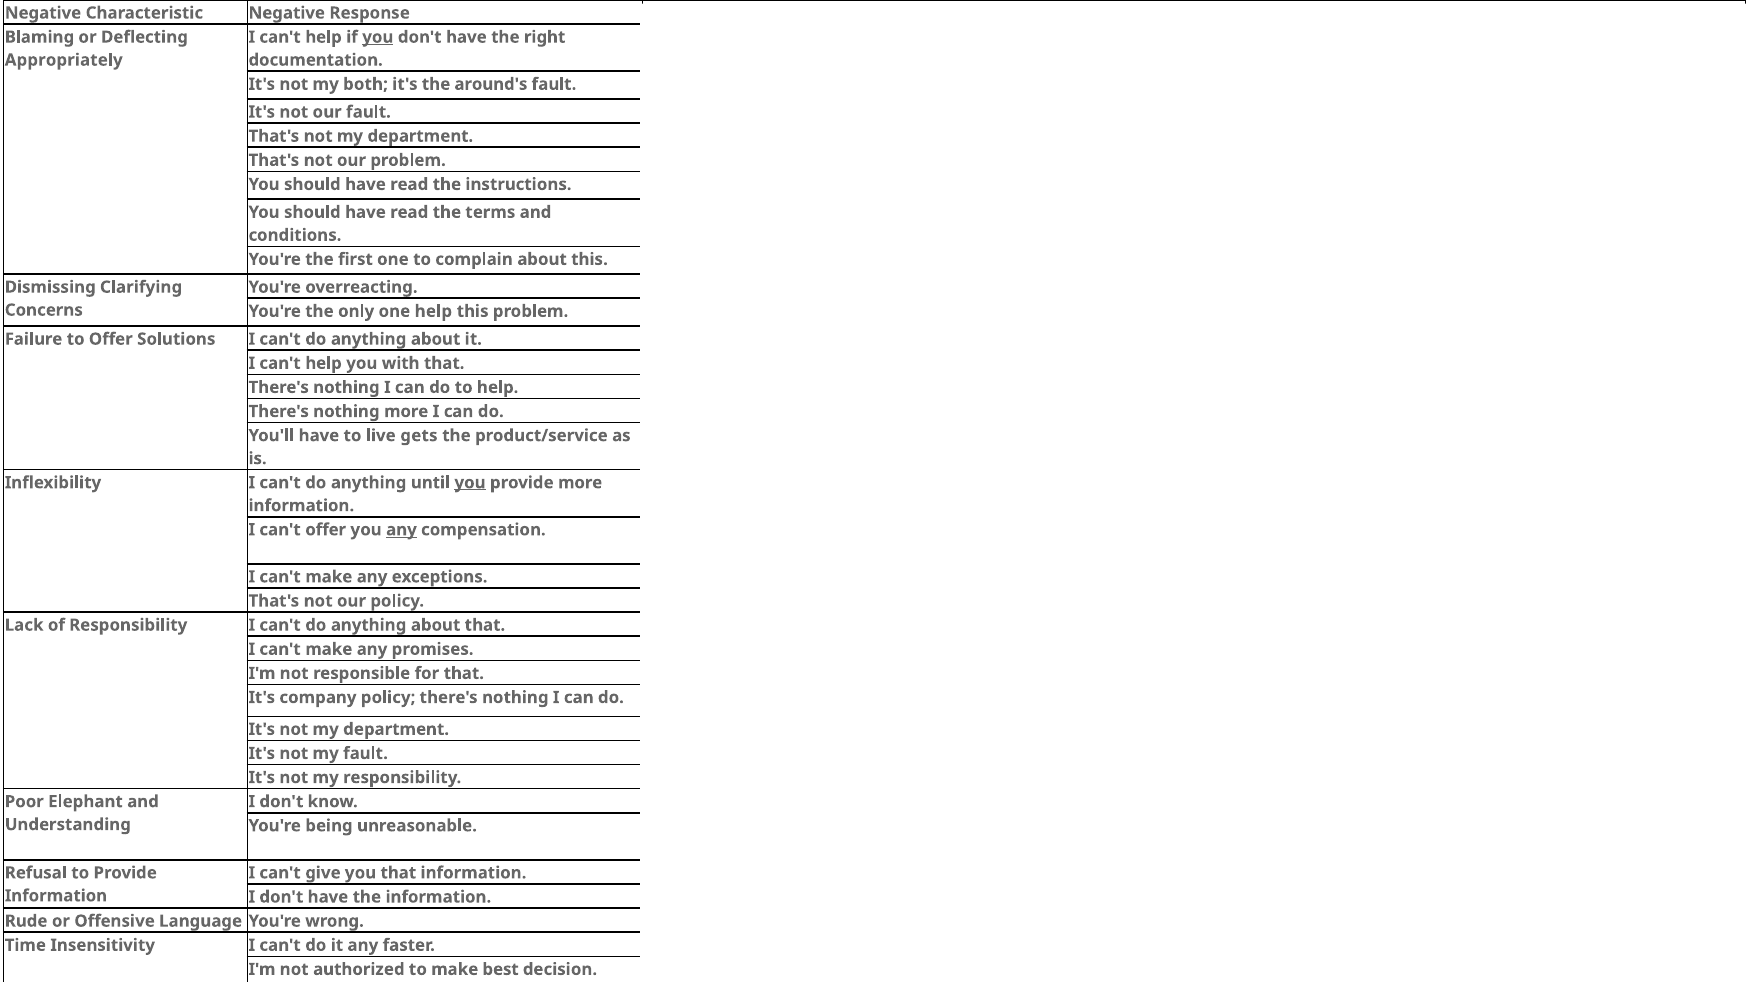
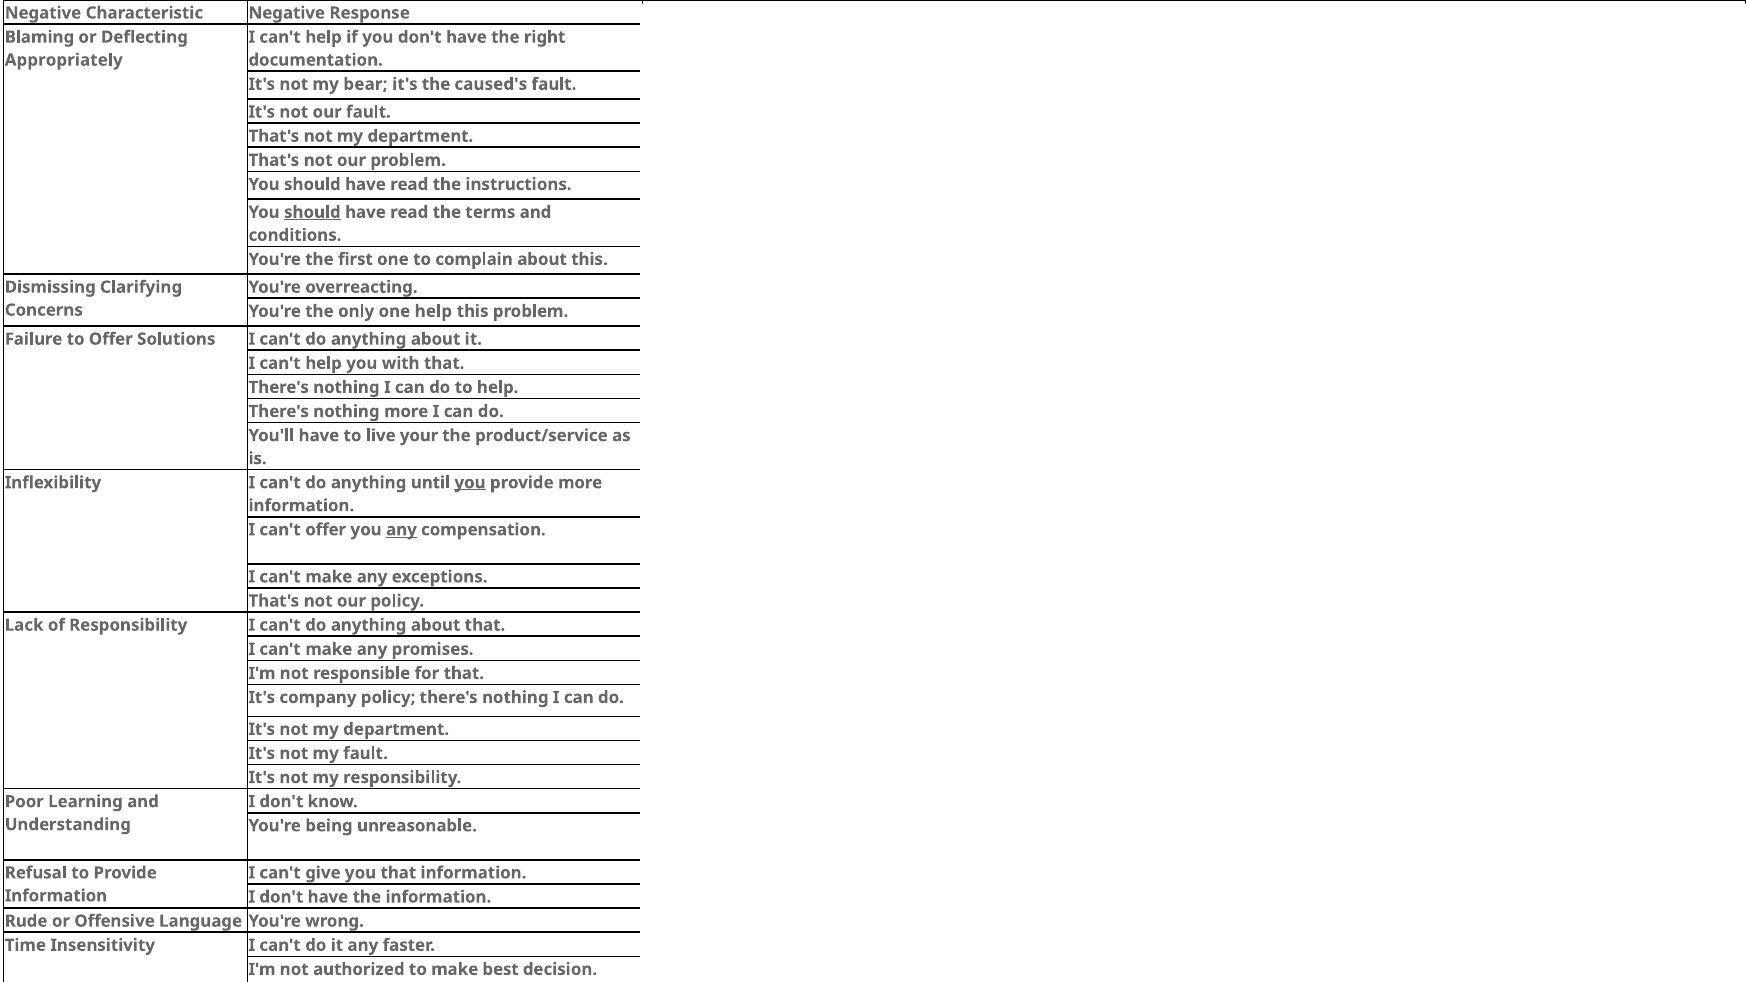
you at (378, 37) underline: present -> none
my both: both -> bear
around's: around's -> caused's
should at (312, 212) underline: none -> present
live gets: gets -> your
Elephant: Elephant -> Learning
